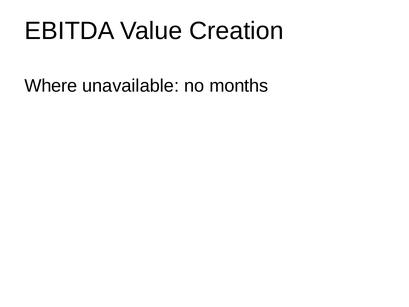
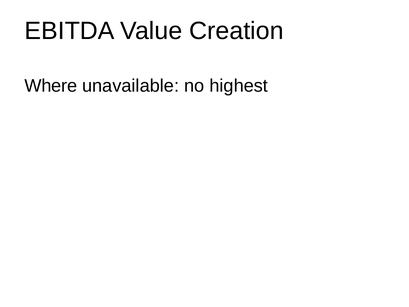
months: months -> highest
